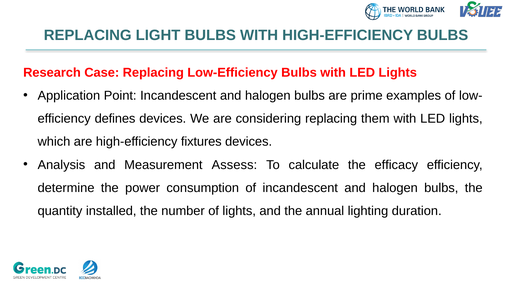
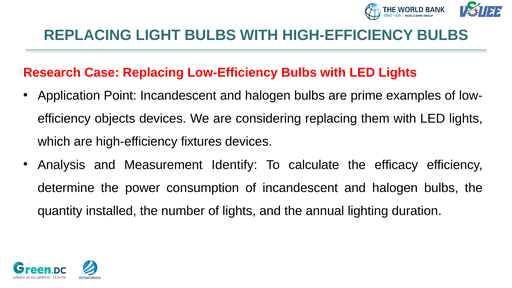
defines: defines -> objects
Assess: Assess -> Identify
